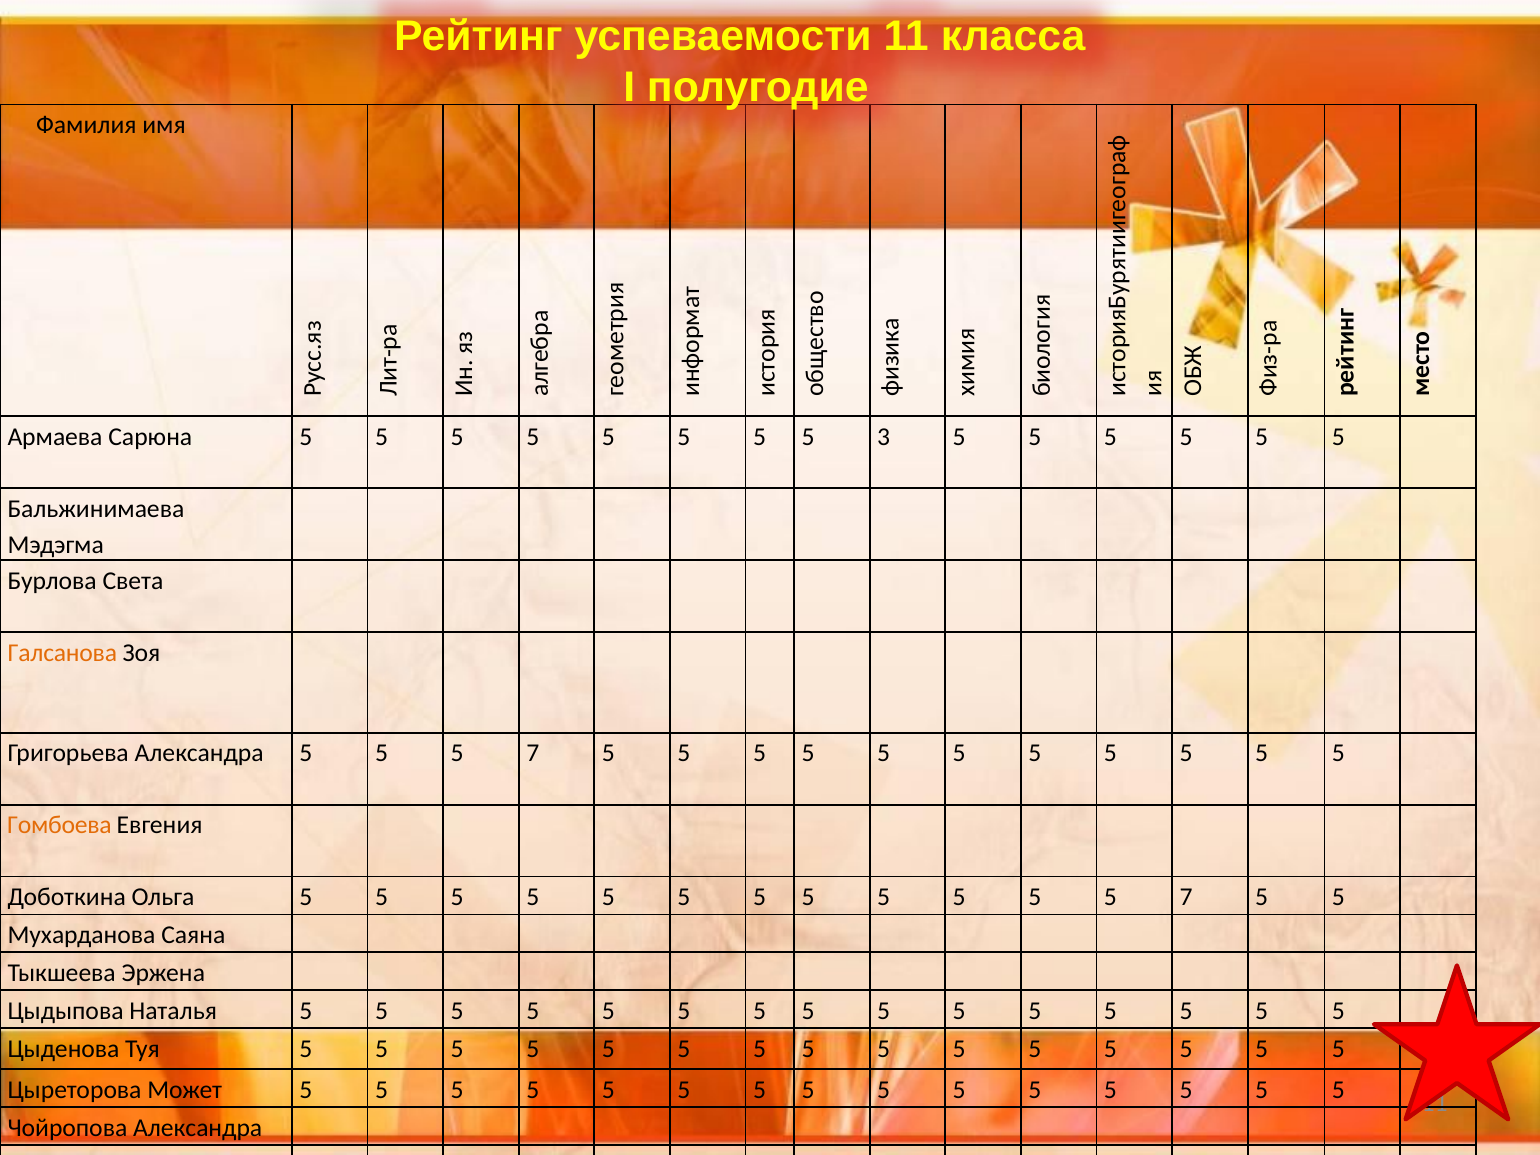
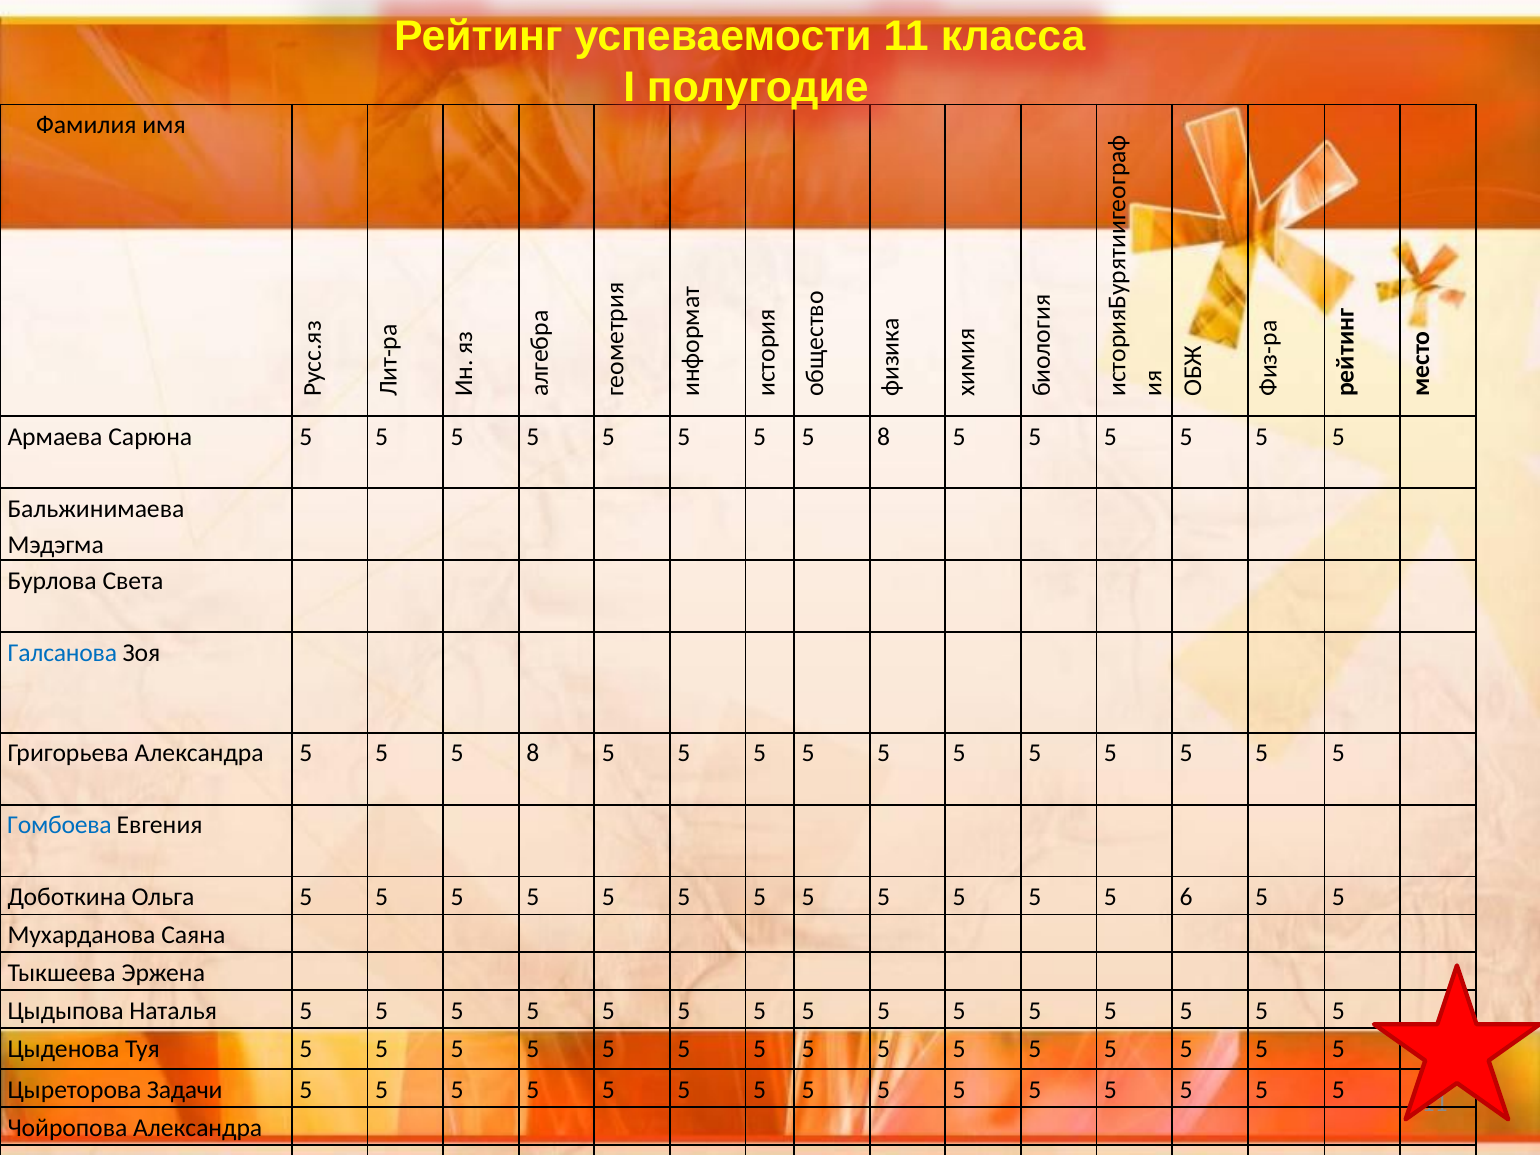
3 at (884, 437): 3 -> 8
Галсанова colour: orange -> blue
7 at (533, 753): 7 -> 8
Гомбоева colour: orange -> blue
7 at (1186, 897): 7 -> 6
Может: Может -> Задачи
